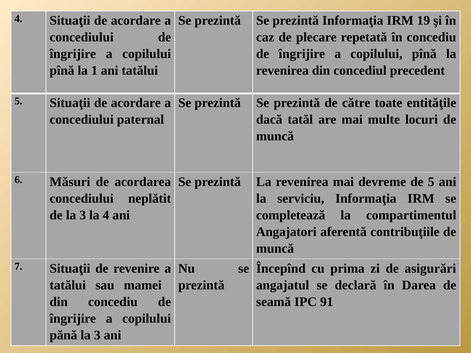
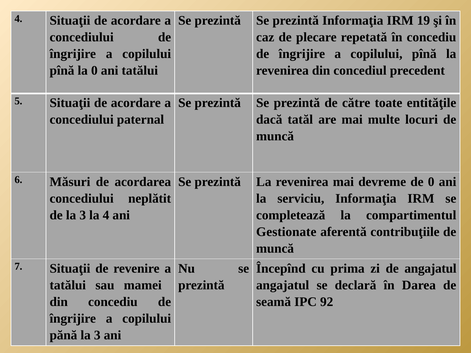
la 1: 1 -> 0
de 5: 5 -> 0
Angajatori: Angajatori -> Gestionate
de asigurări: asigurări -> angajatul
91: 91 -> 92
